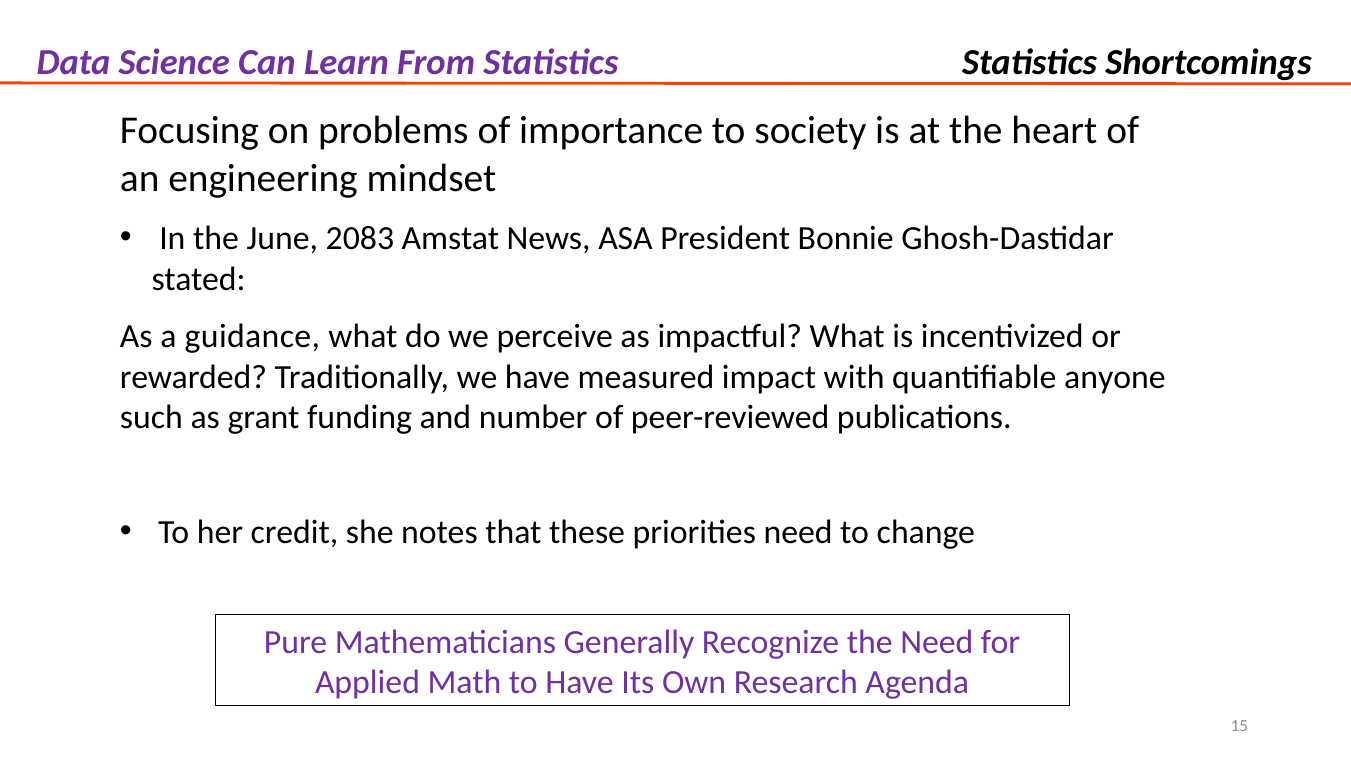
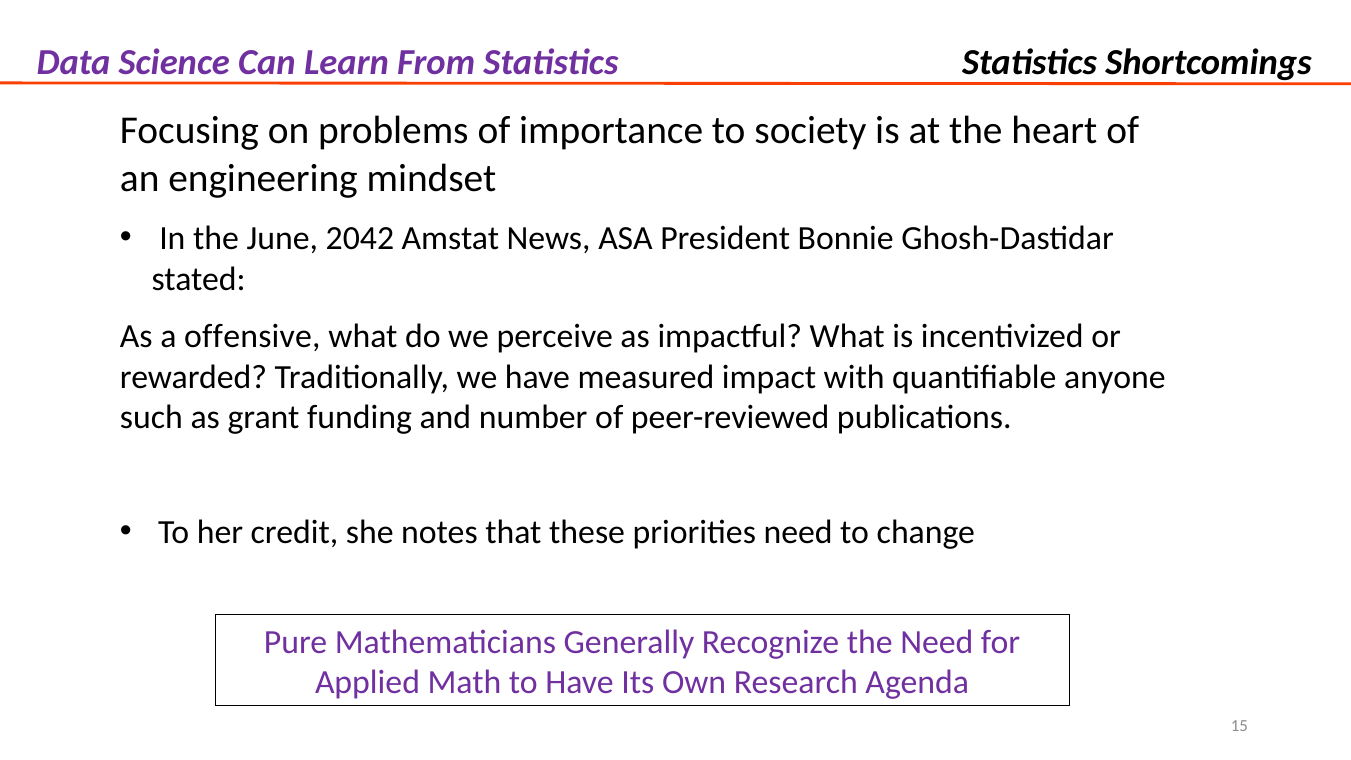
2083: 2083 -> 2042
guidance: guidance -> offensive
